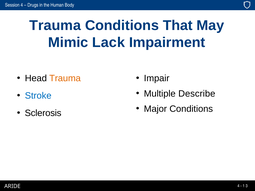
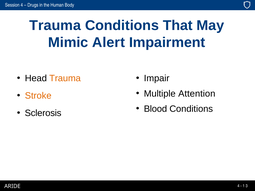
Lack: Lack -> Alert
Describe: Describe -> Attention
Stroke colour: blue -> orange
Major: Major -> Blood
